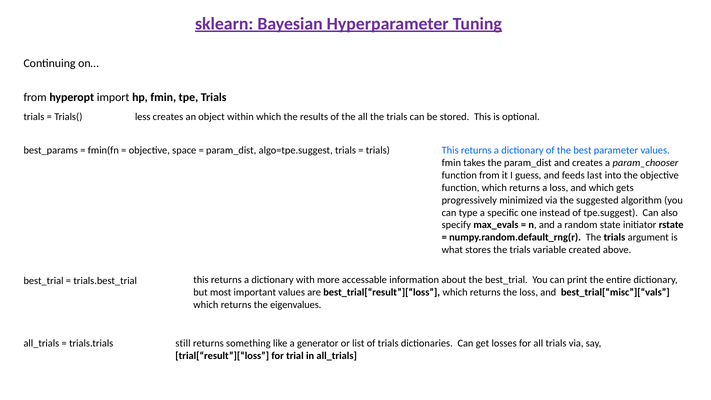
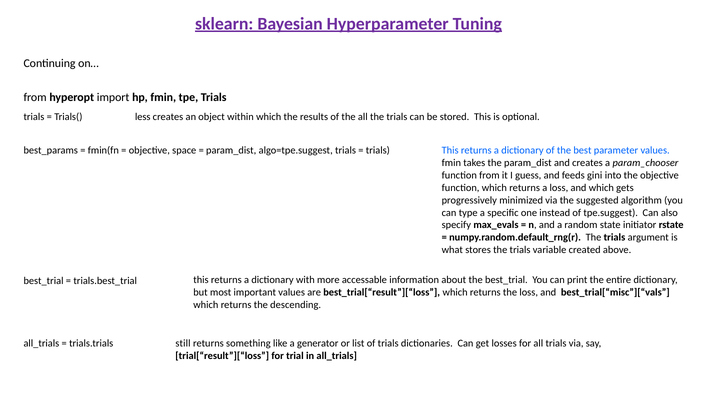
last: last -> gini
eigenvalues: eigenvalues -> descending
